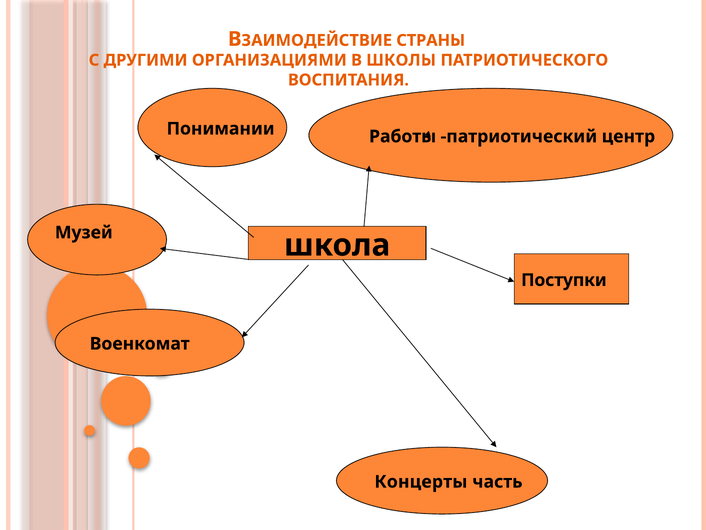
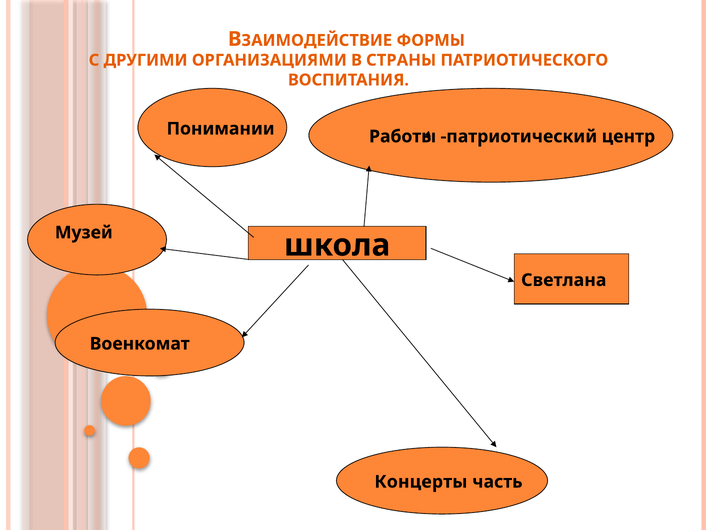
СТРАНЫ: СТРАНЫ -> ФОРМЫ
ШКОЛЫ: ШКОЛЫ -> СТРАНЫ
Поступки: Поступки -> Светлана
